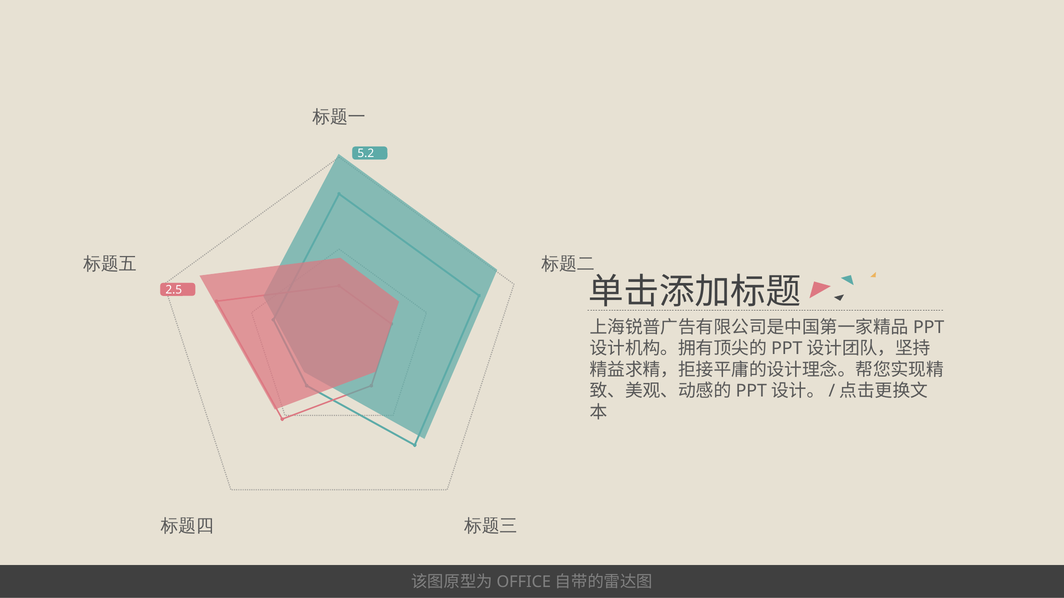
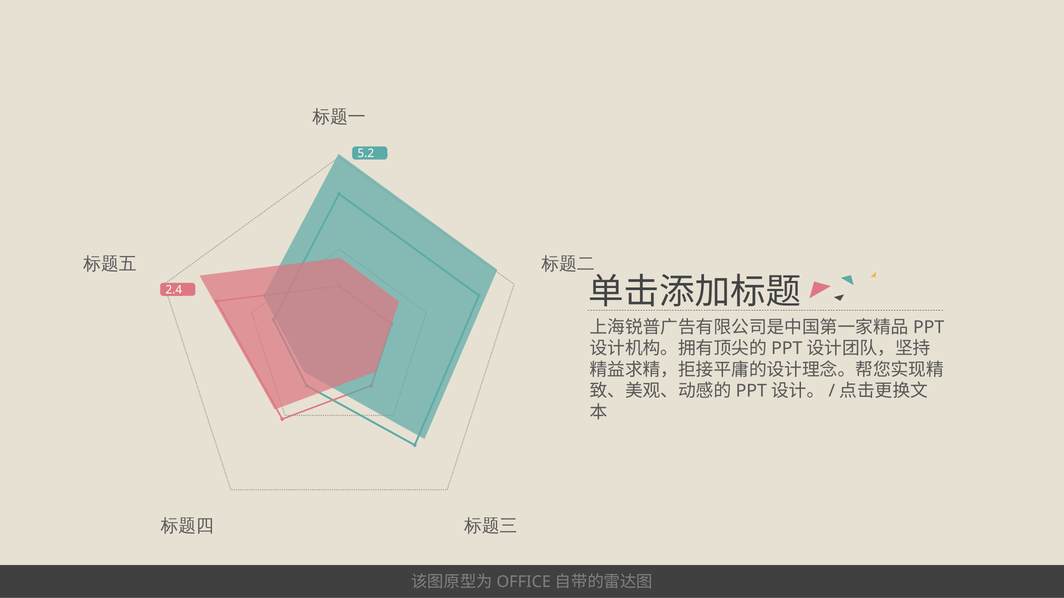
2.5: 2.5 -> 2.4
